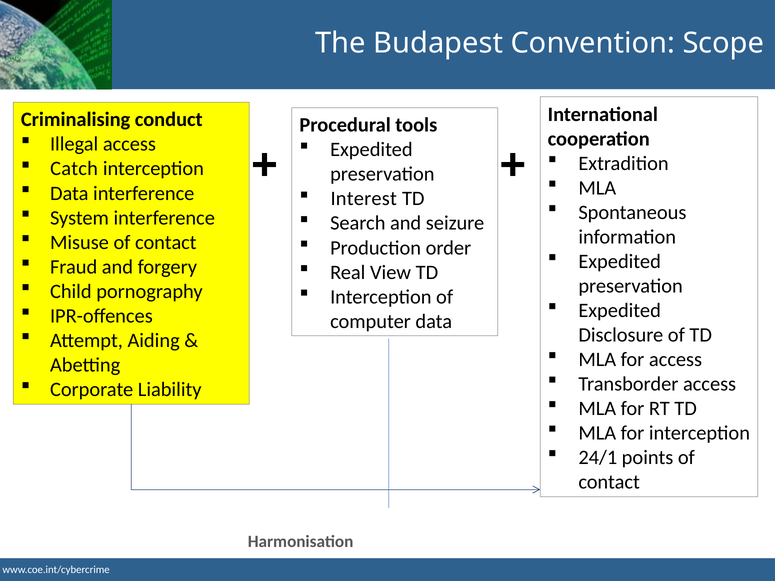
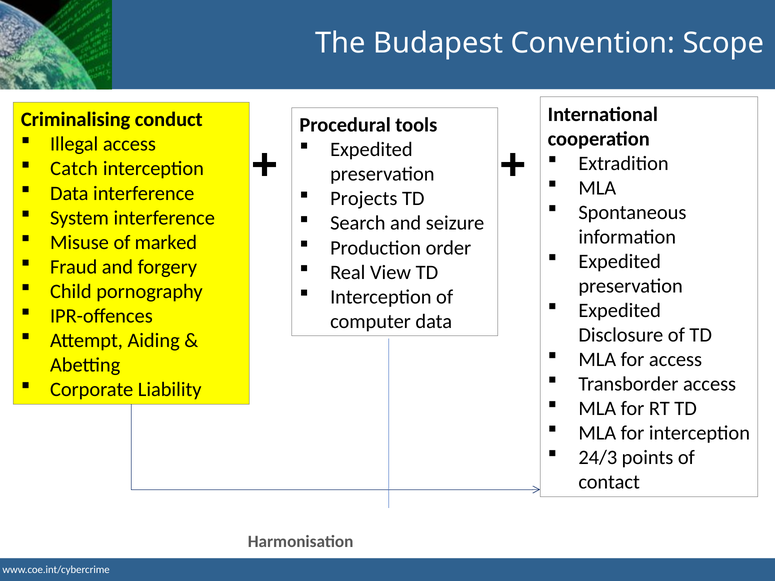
Interest: Interest -> Projects
Misuse of contact: contact -> marked
24/1: 24/1 -> 24/3
